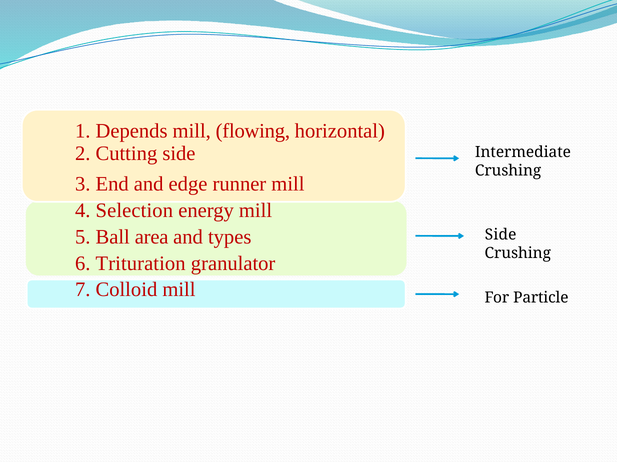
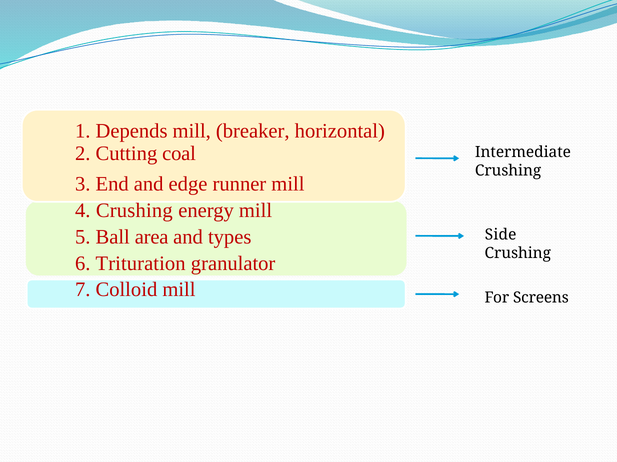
flowing: flowing -> breaker
Cutting side: side -> coal
4 Selection: Selection -> Crushing
Particle: Particle -> Screens
